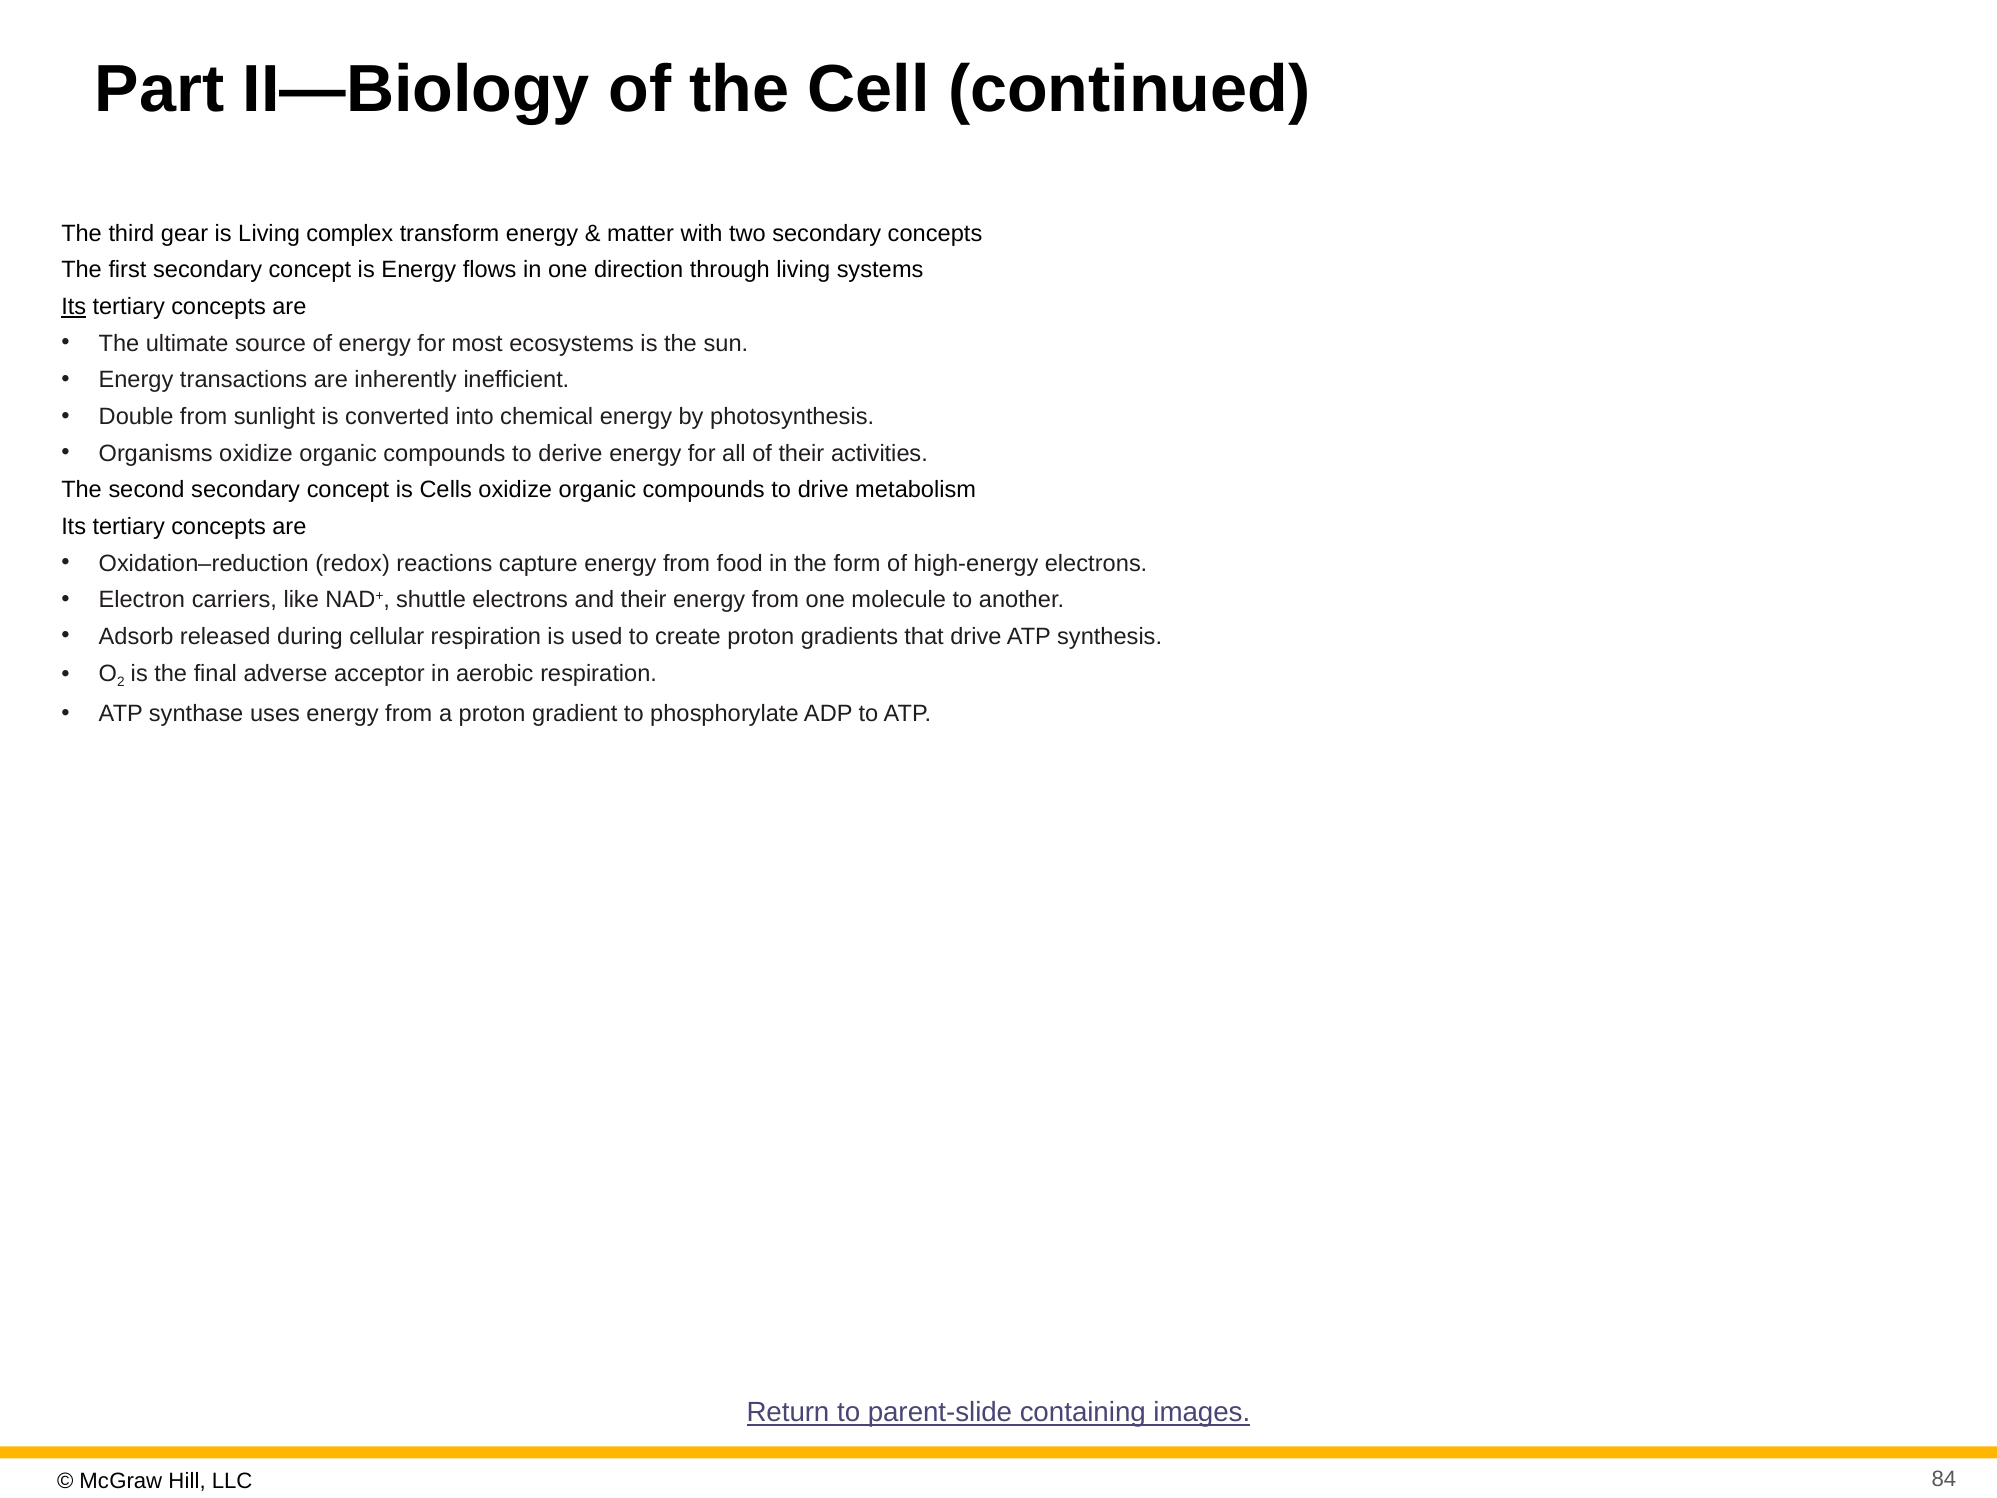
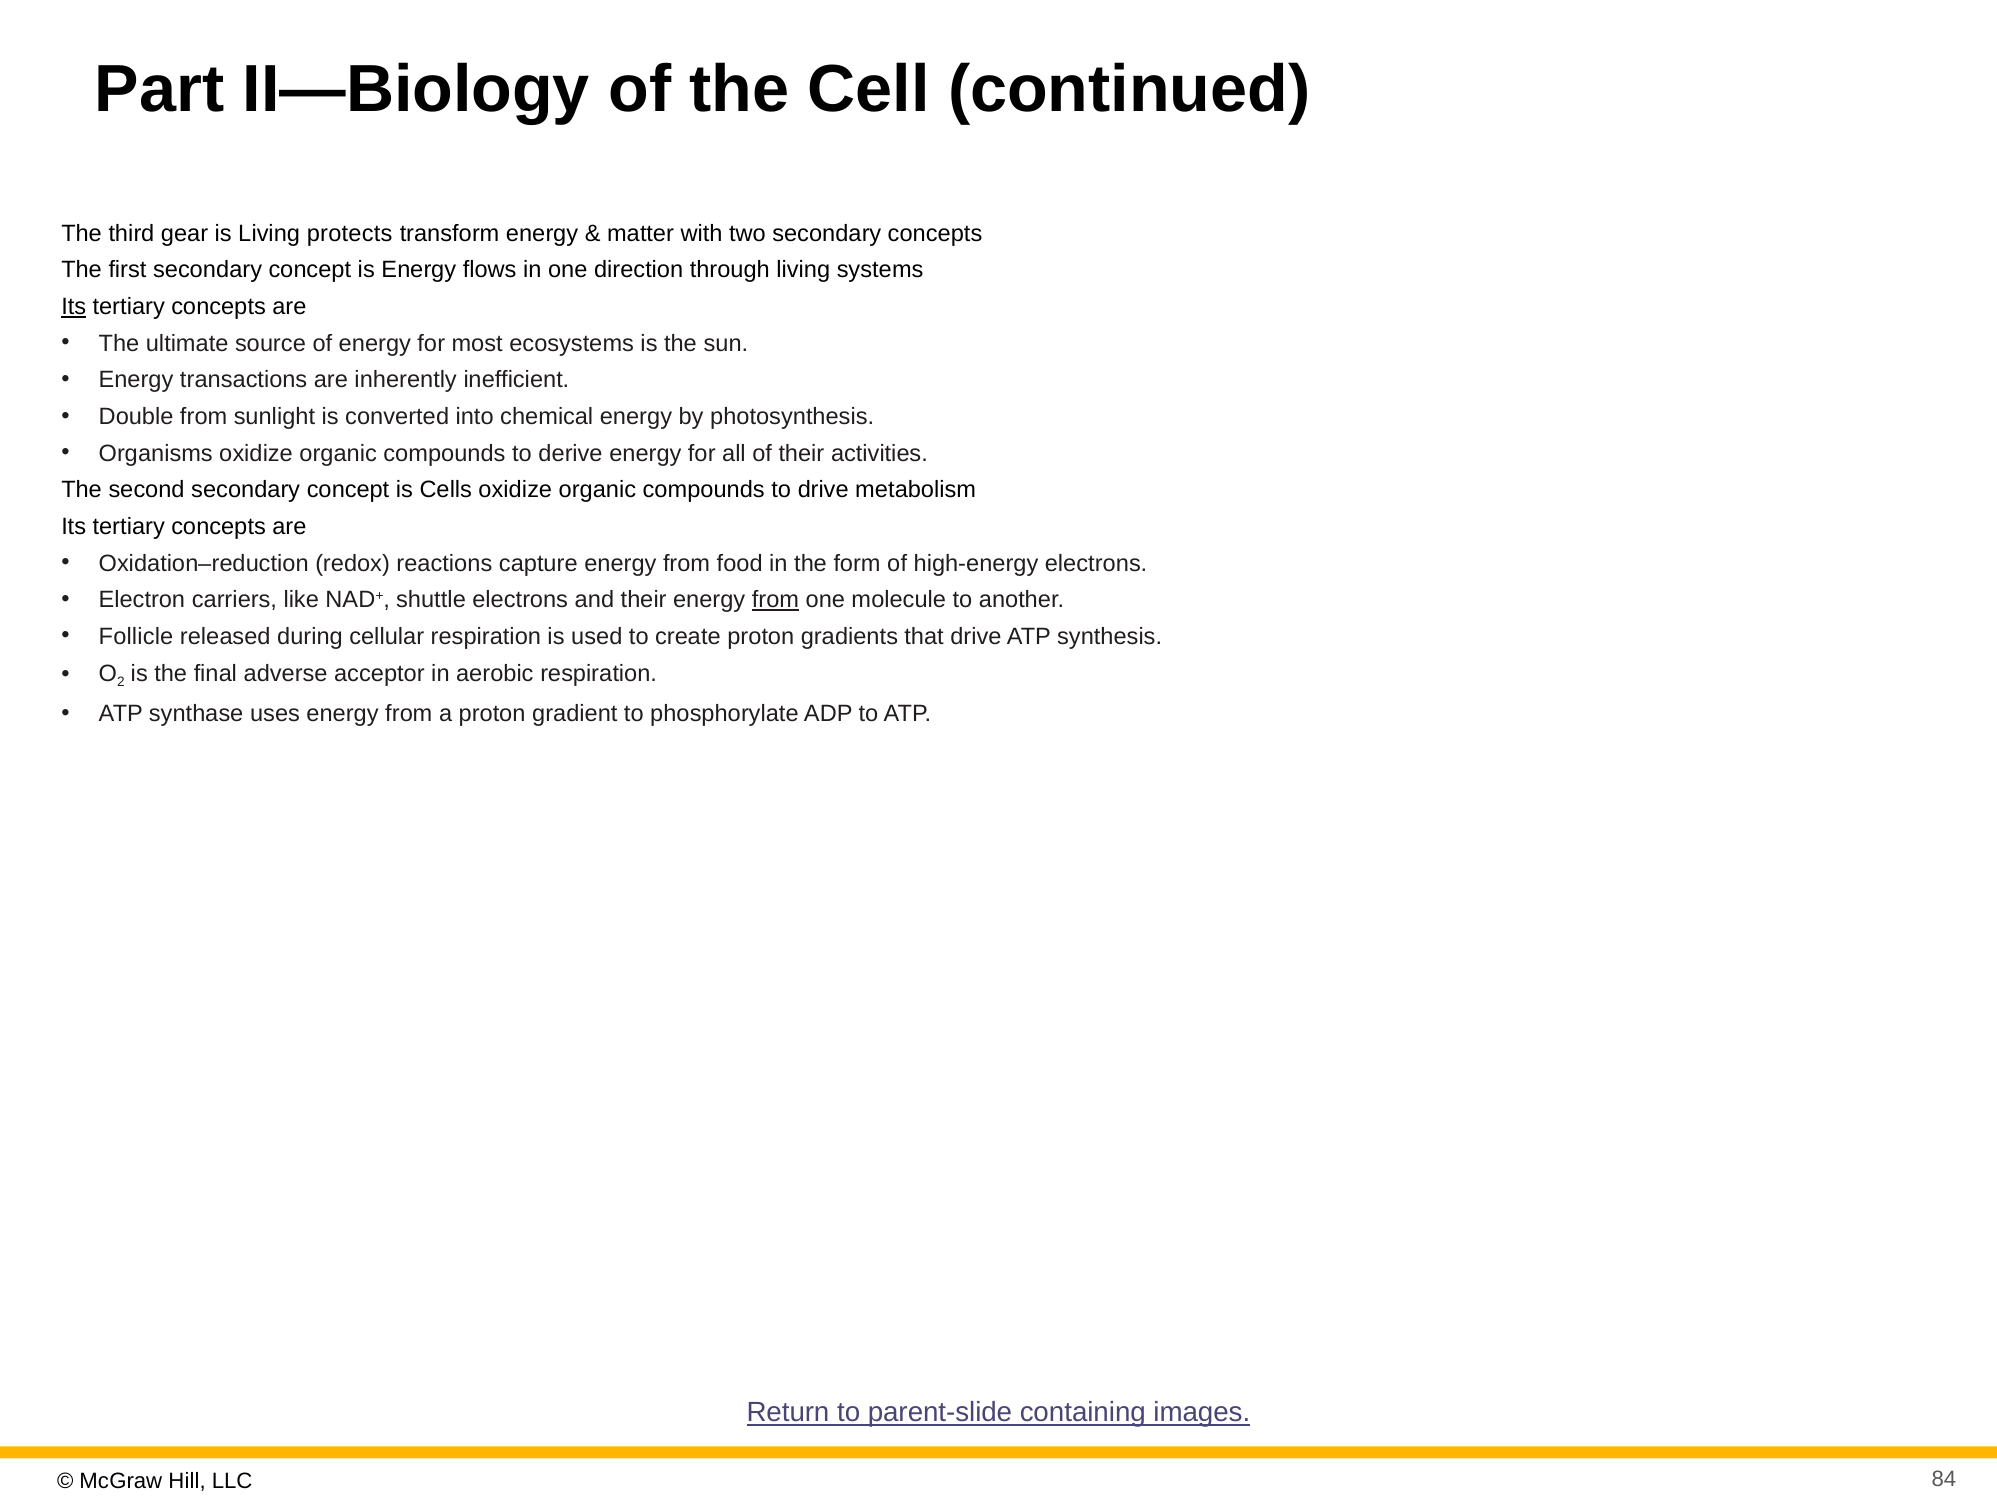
complex: complex -> protects
from at (775, 600) underline: none -> present
Adsorb: Adsorb -> Follicle
